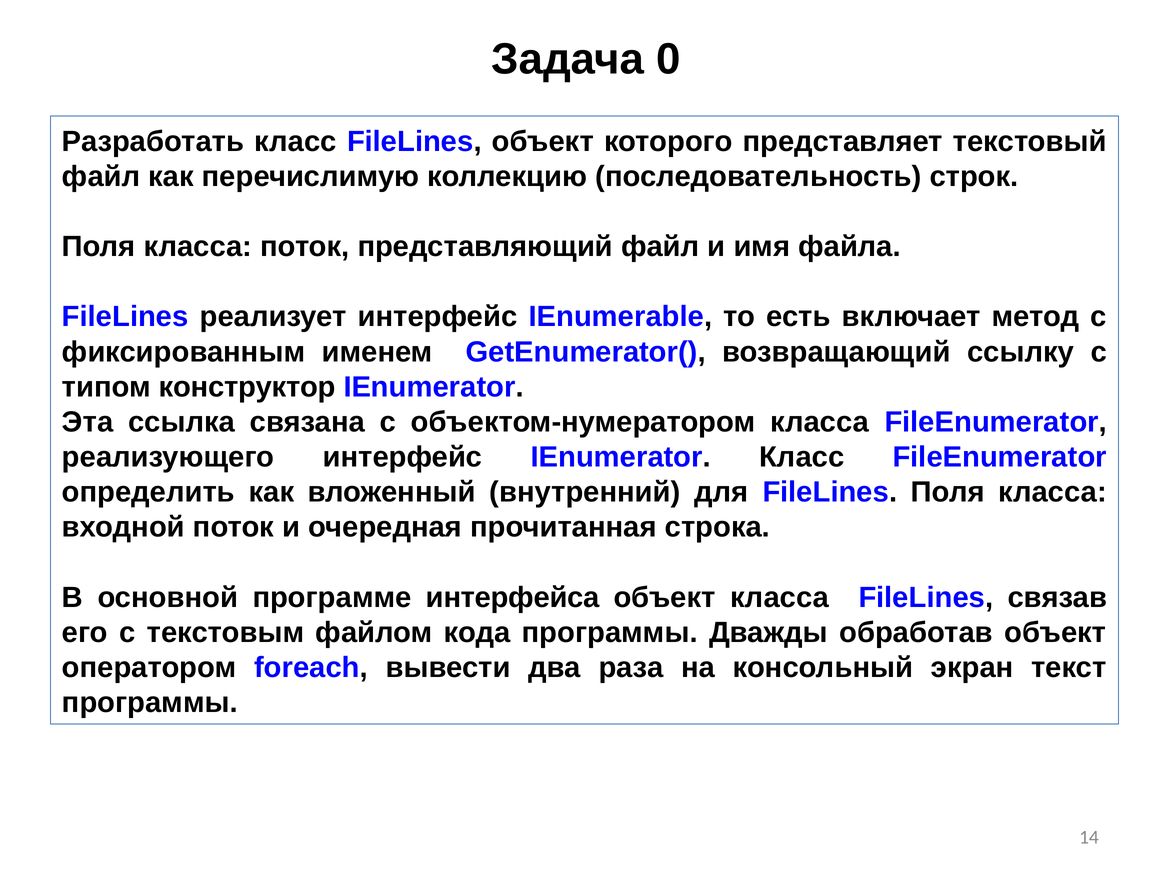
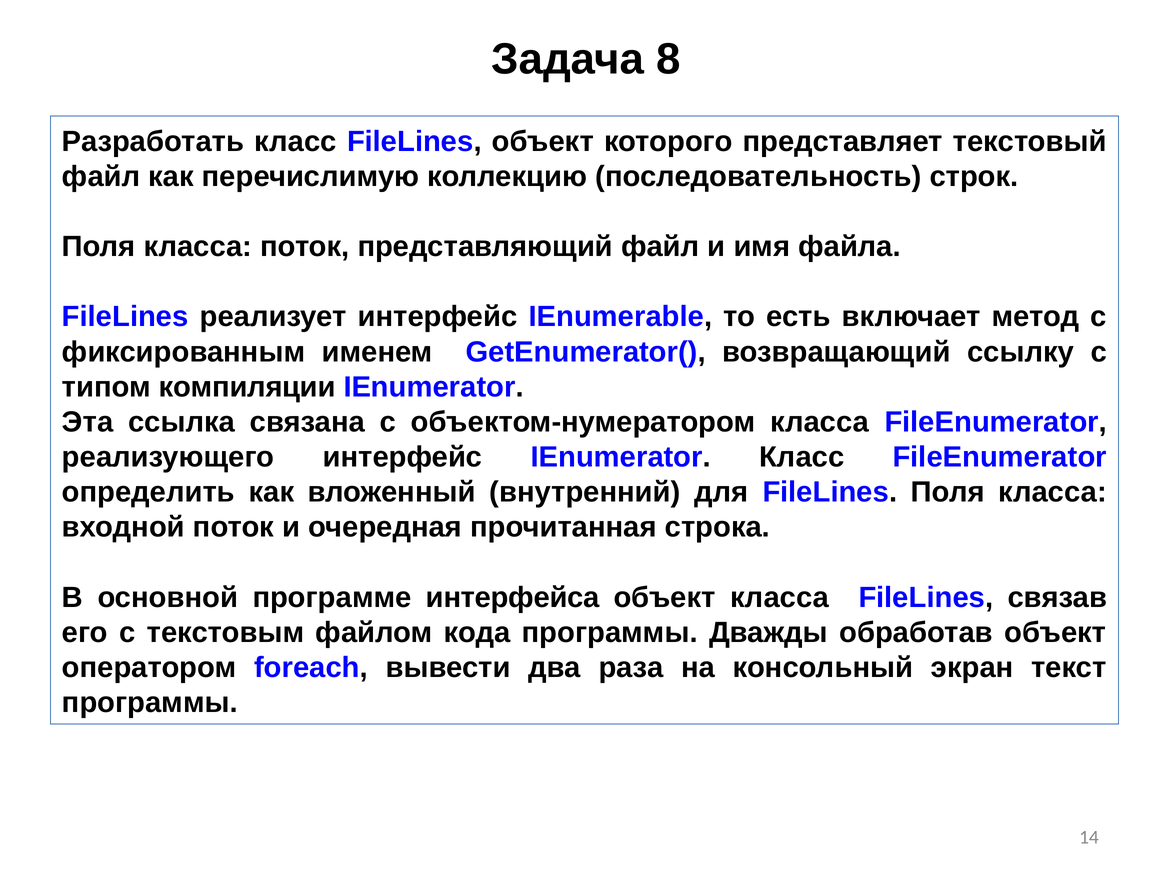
0: 0 -> 8
конструктор: конструктор -> компиляции
